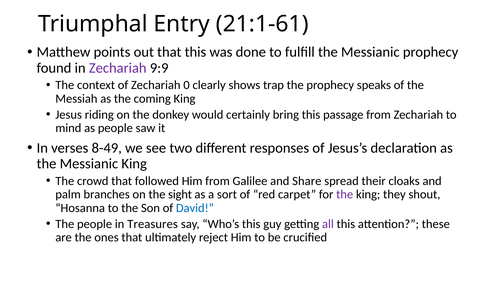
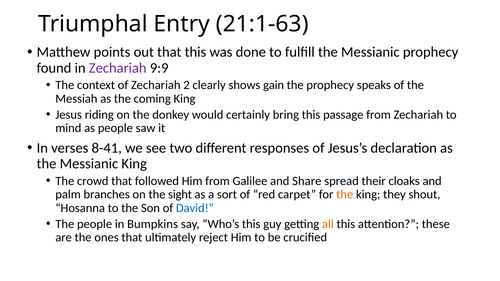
21:1-61: 21:1-61 -> 21:1-63
0: 0 -> 2
trap: trap -> gain
8-49: 8-49 -> 8-41
the at (345, 195) colour: purple -> orange
Treasures: Treasures -> Bumpkins
all colour: purple -> orange
